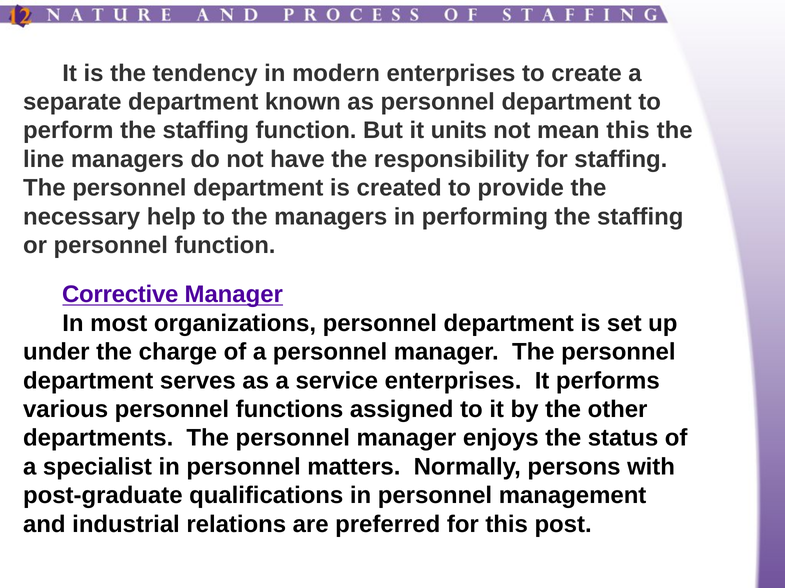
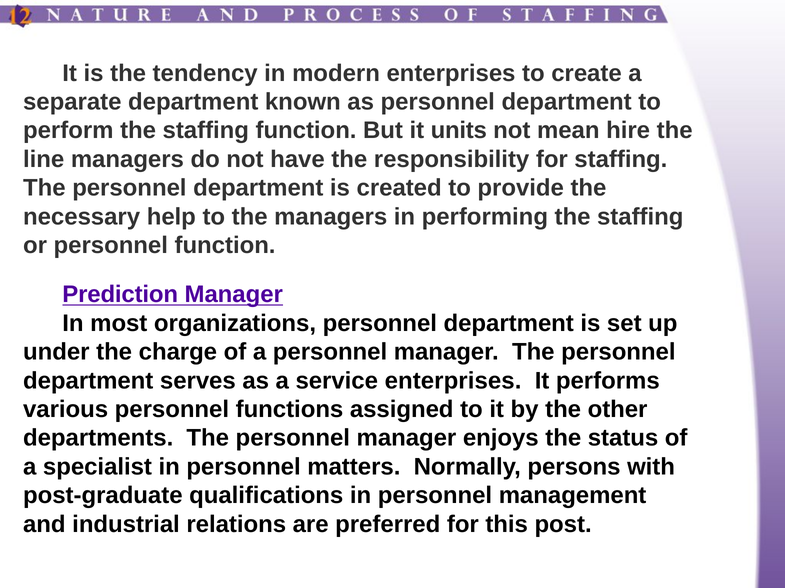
mean this: this -> hire
Corrective: Corrective -> Prediction
